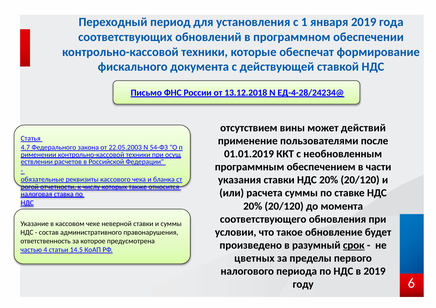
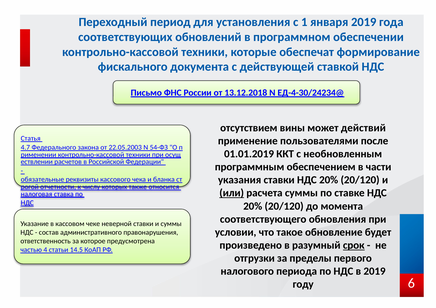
ЕД-4-28/24234@: ЕД-4-28/24234@ -> ЕД-4-30/24234@
или underline: none -> present
цветных: цветных -> отгрузки
